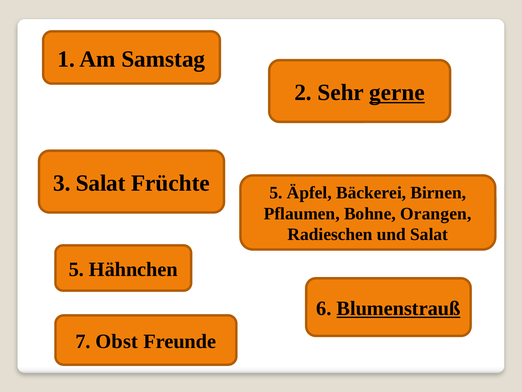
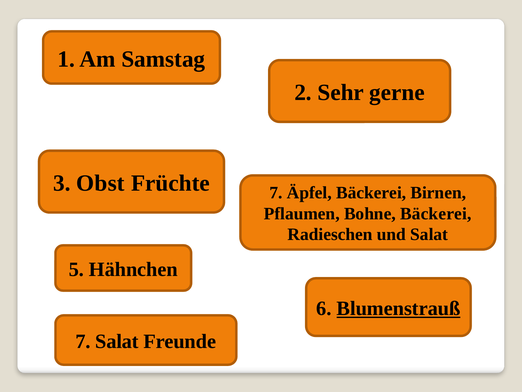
gerne underline: present -> none
3 Salat: Salat -> Obst
Früchte 5: 5 -> 7
Bohne Orangen: Orangen -> Bäckerei
7 Obst: Obst -> Salat
